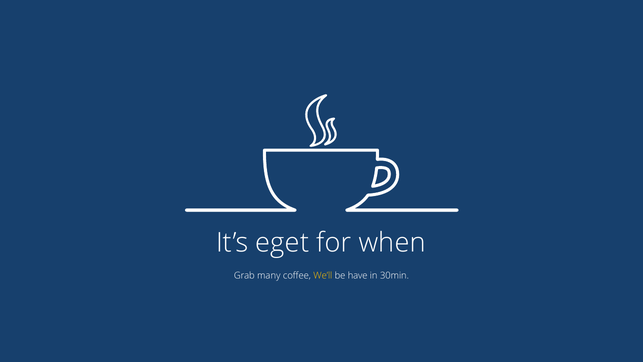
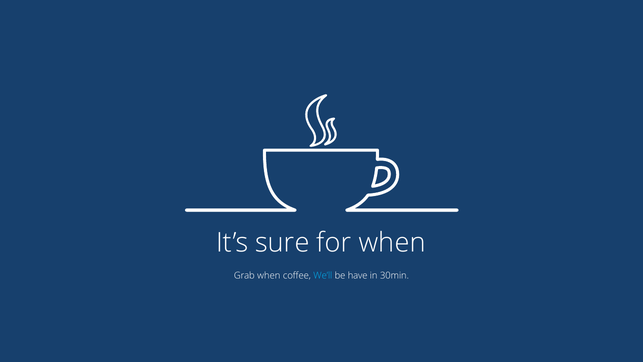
eget: eget -> sure
Grab many: many -> when
We’ll colour: yellow -> light blue
